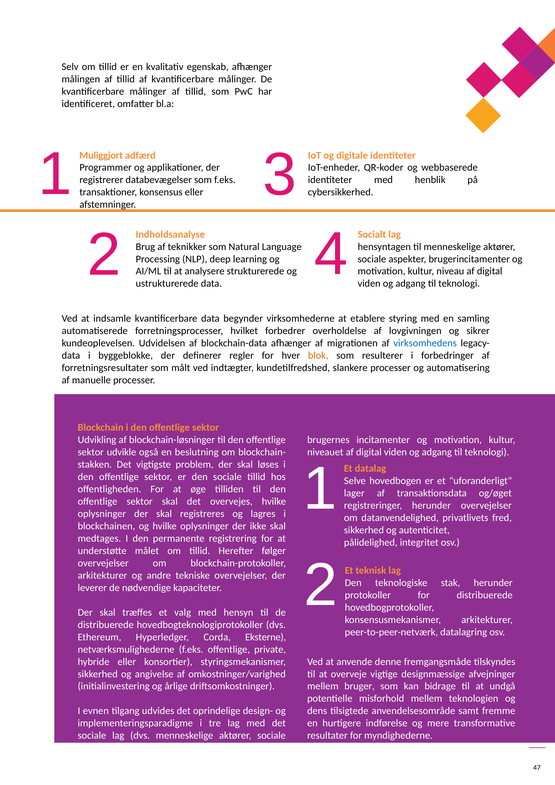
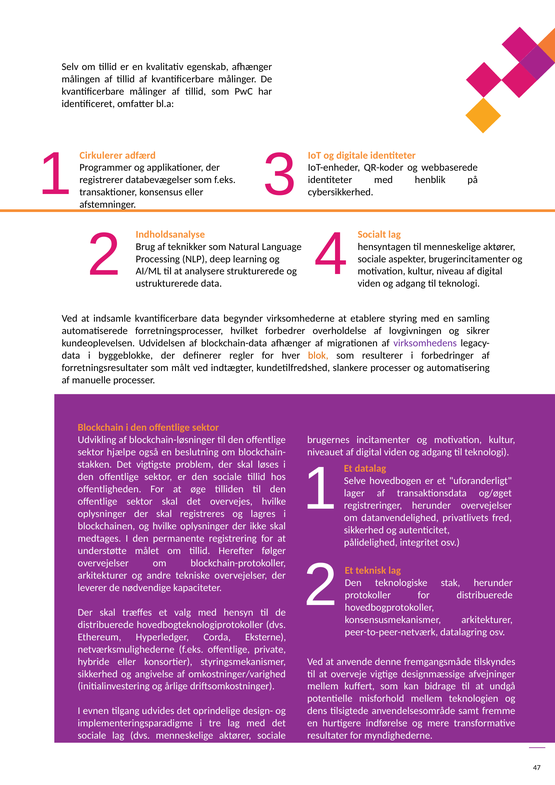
Muliggjort: Muliggjort -> Cirkulerer
virksomhedens colour: blue -> purple
udvikle: udvikle -> hjælpe
bruger: bruger -> kuffert
